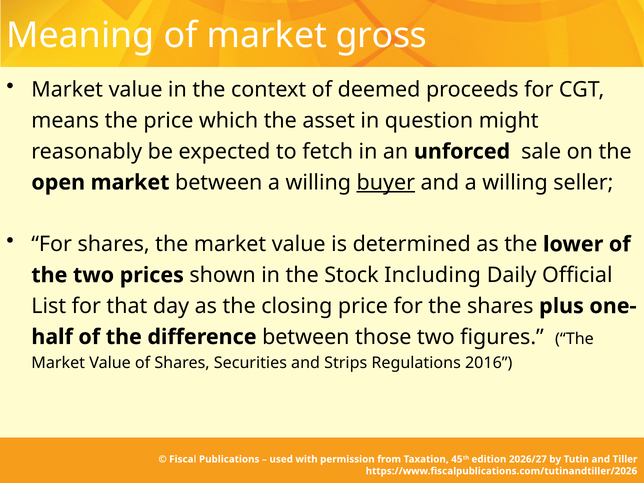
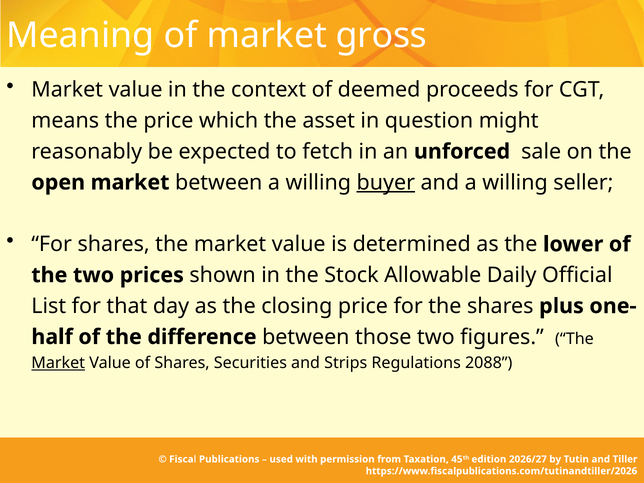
Including: Including -> Allowable
Market at (58, 363) underline: none -> present
2016: 2016 -> 2088
